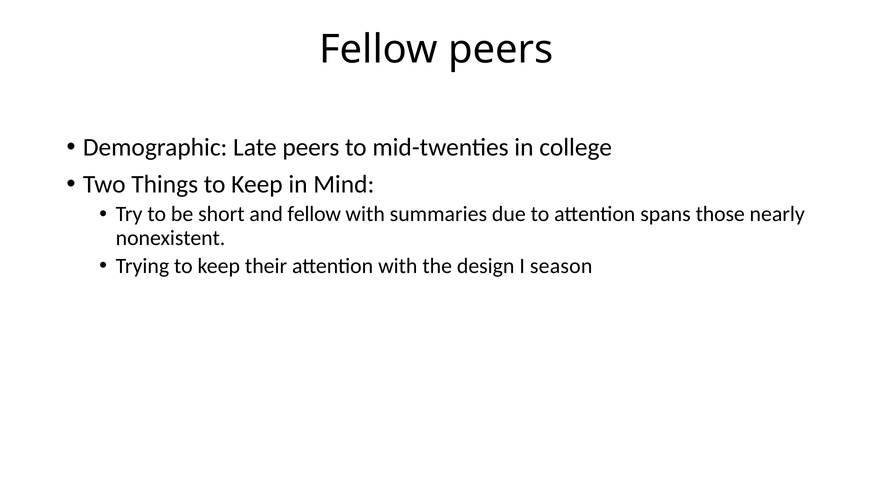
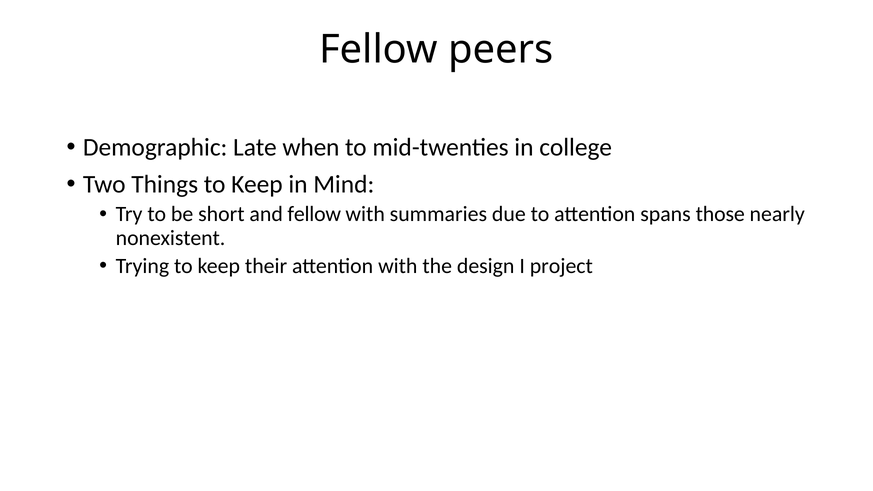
Late peers: peers -> when
season: season -> project
